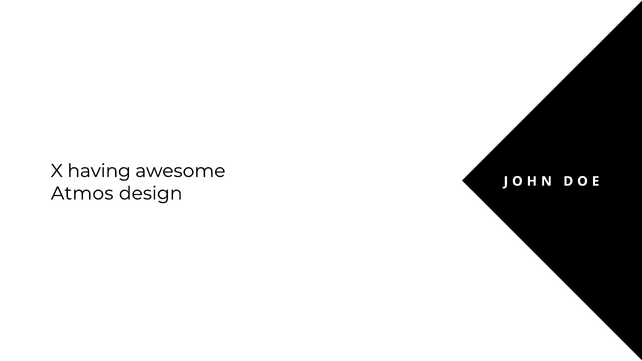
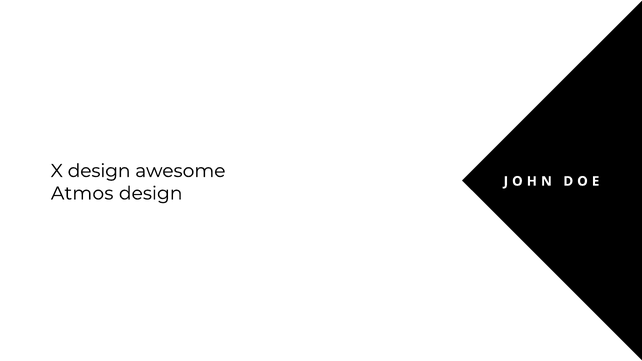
X having: having -> design
